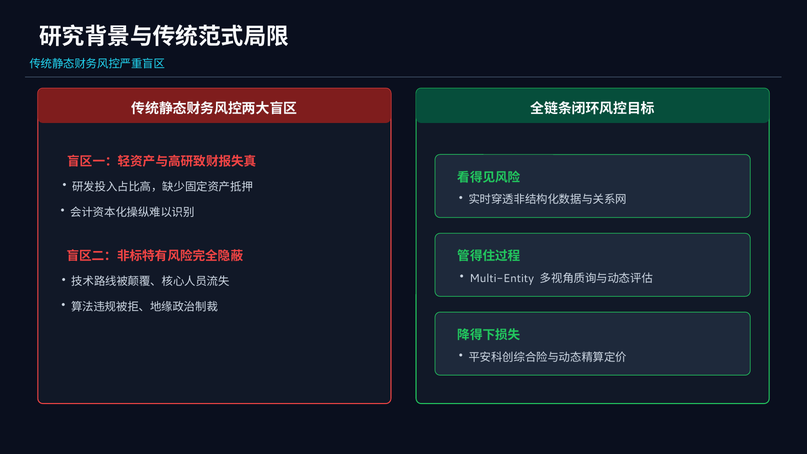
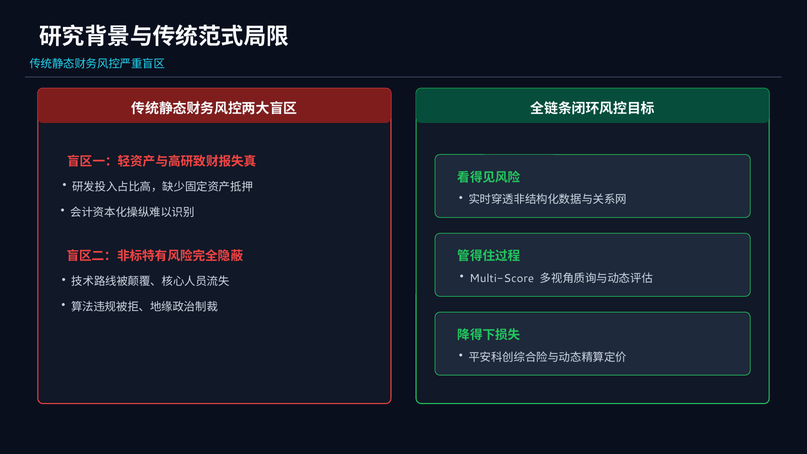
Multi-Entity: Multi-Entity -> Multi-Score
